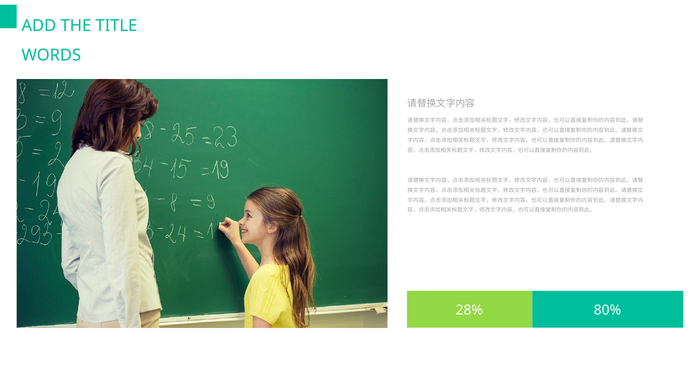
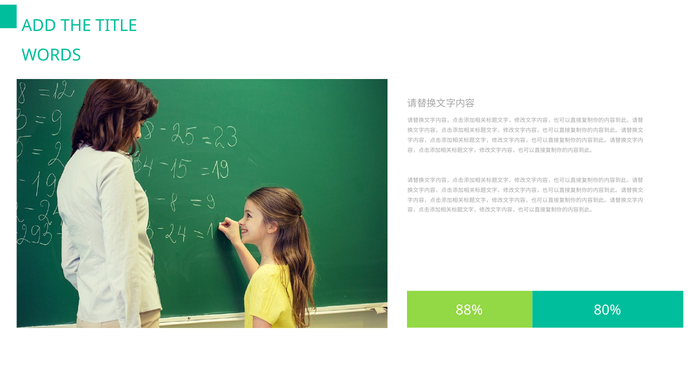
28%: 28% -> 88%
